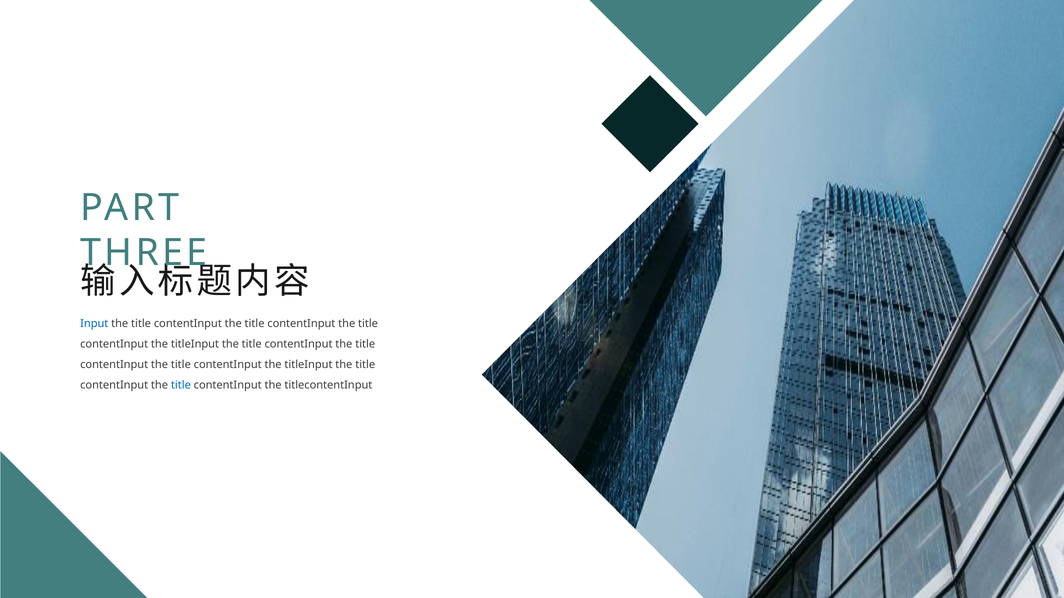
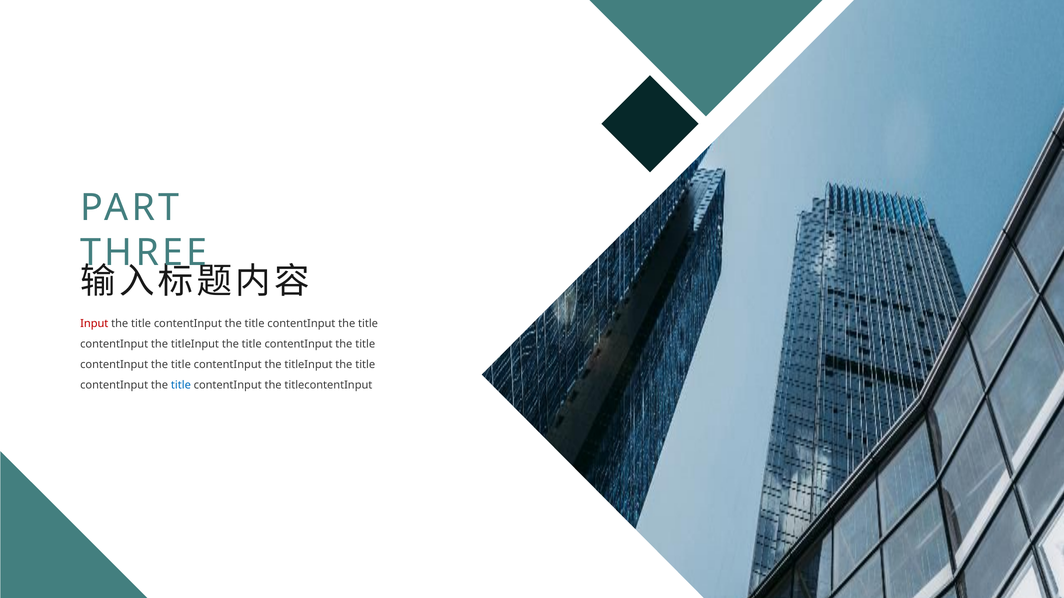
Input colour: blue -> red
